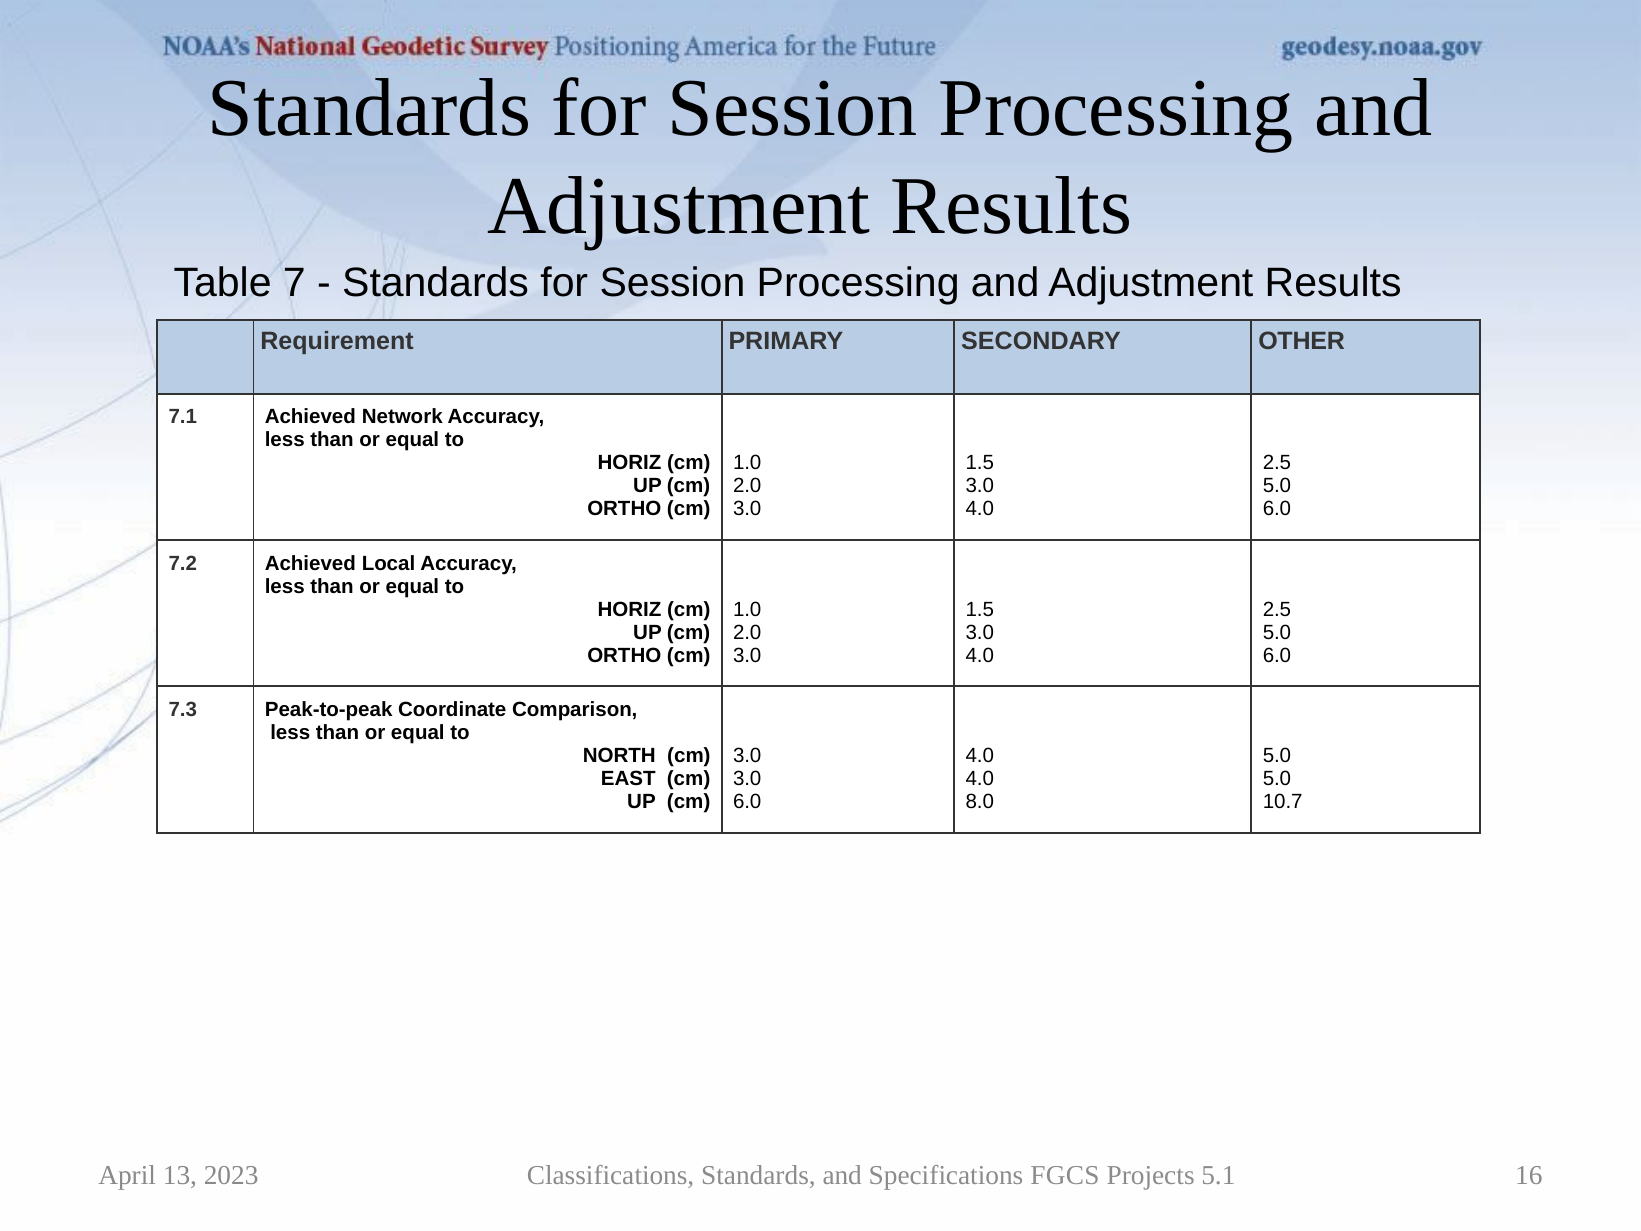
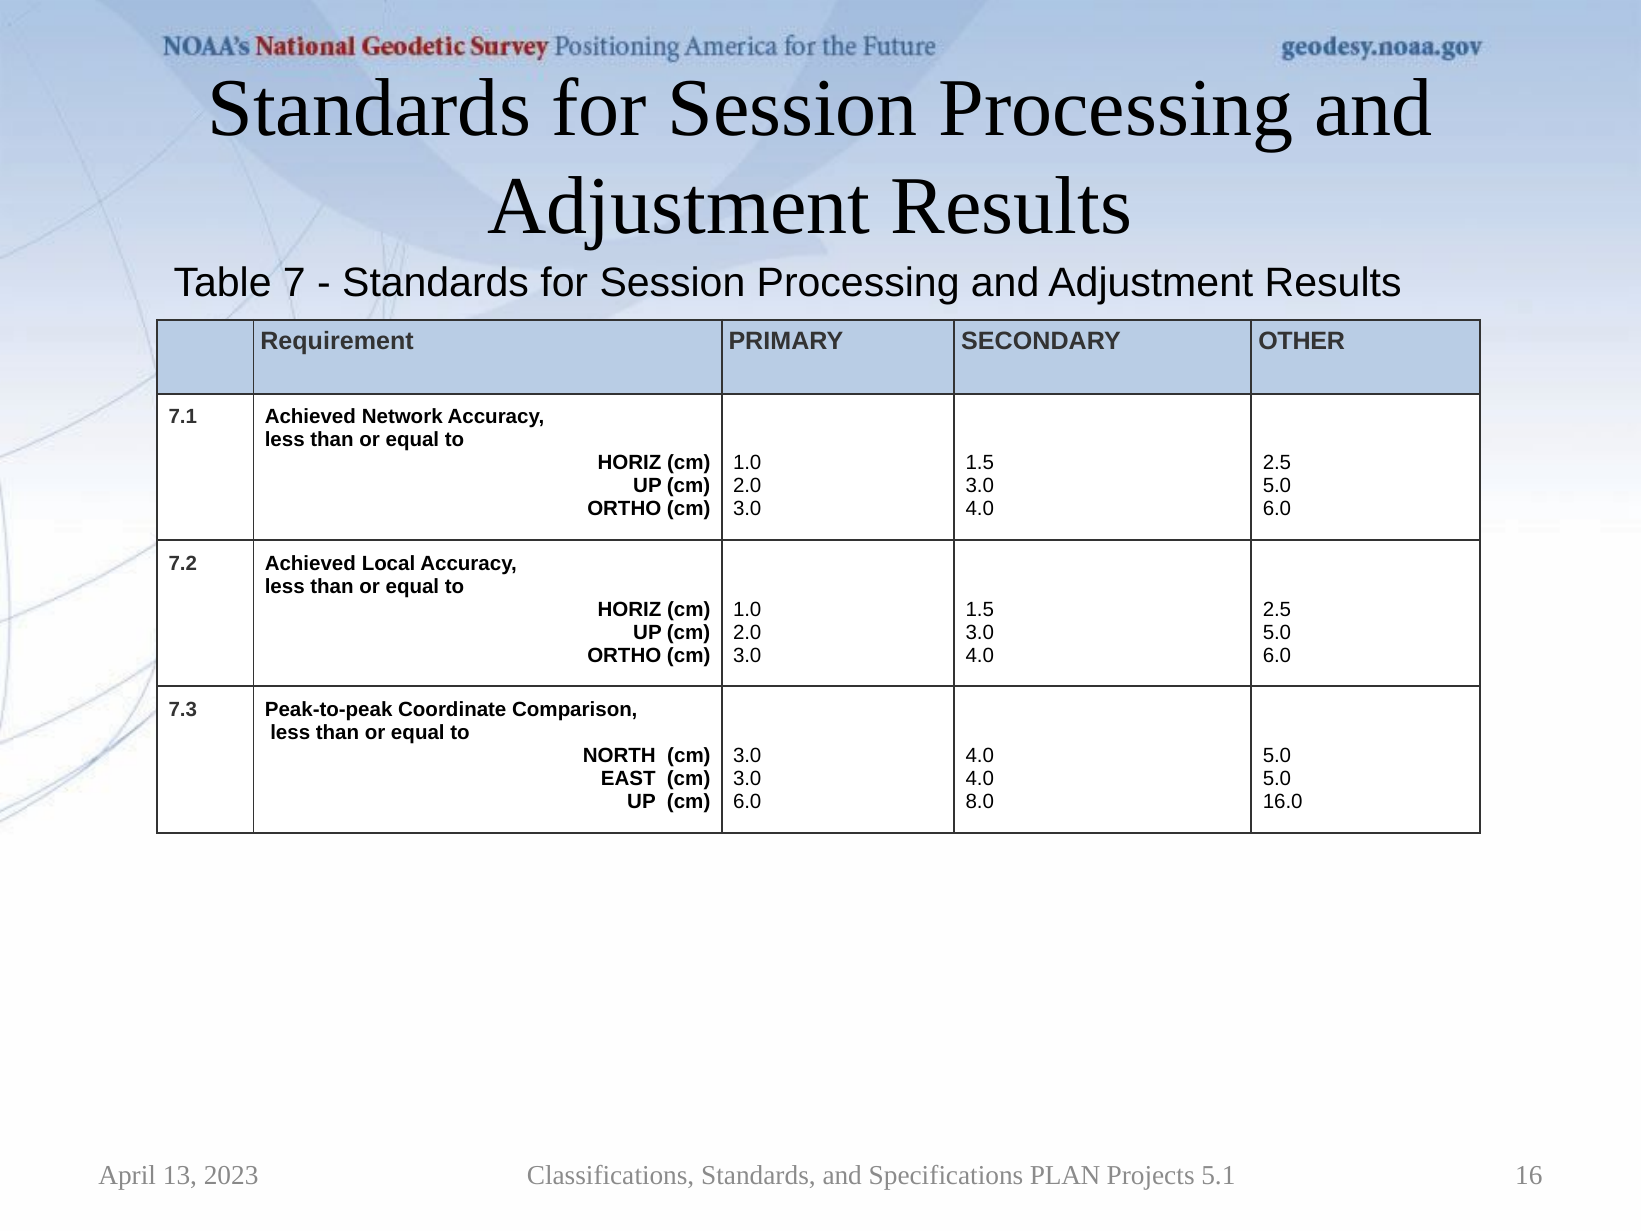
10.7: 10.7 -> 16.0
FGCS: FGCS -> PLAN
